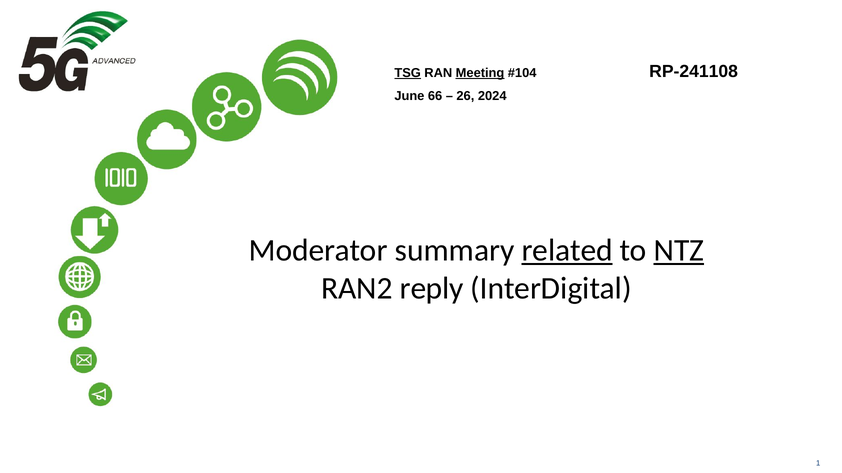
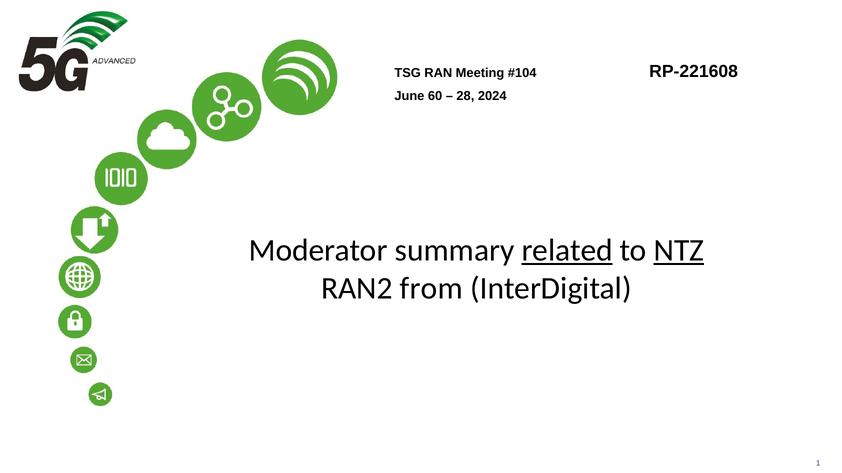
TSG underline: present -> none
Meeting underline: present -> none
RP-241108: RP-241108 -> RP-221608
66: 66 -> 60
26: 26 -> 28
reply: reply -> from
